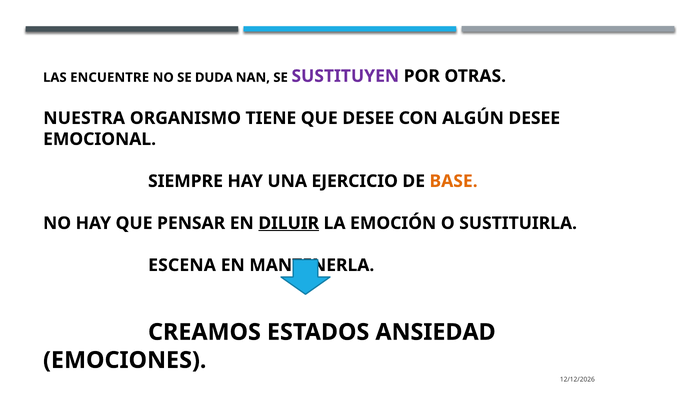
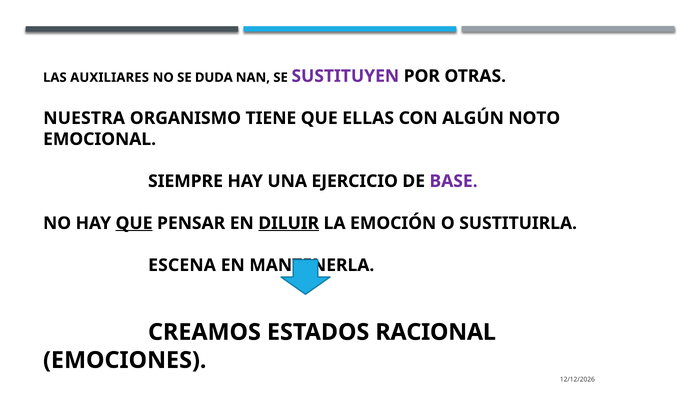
ENCUENTRE: ENCUENTRE -> AUXILIARES
QUE DESEE: DESEE -> ELLAS
ALGÚN DESEE: DESEE -> NOTO
BASE colour: orange -> purple
QUE at (134, 223) underline: none -> present
ANSIEDAD: ANSIEDAD -> RACIONAL
